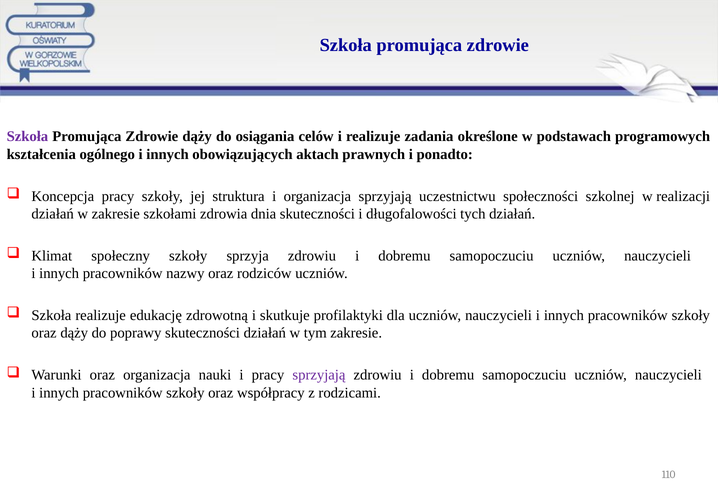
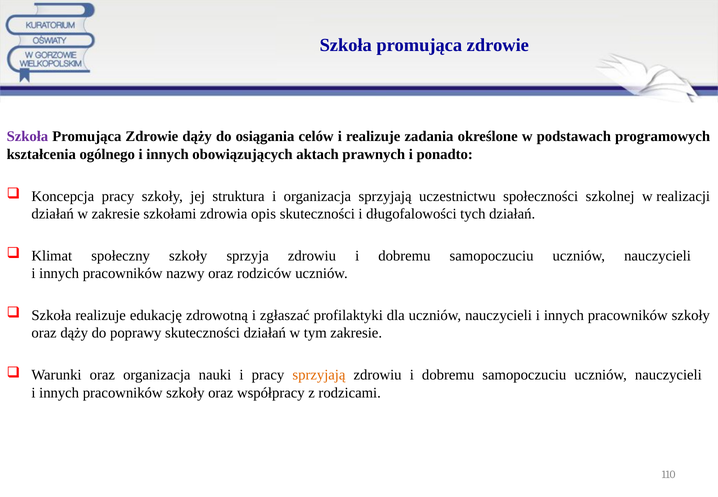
dnia: dnia -> opis
skutkuje: skutkuje -> zgłaszać
sprzyjają at (319, 375) colour: purple -> orange
